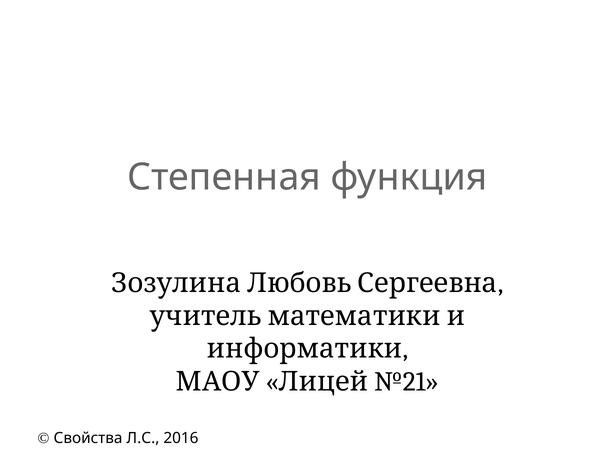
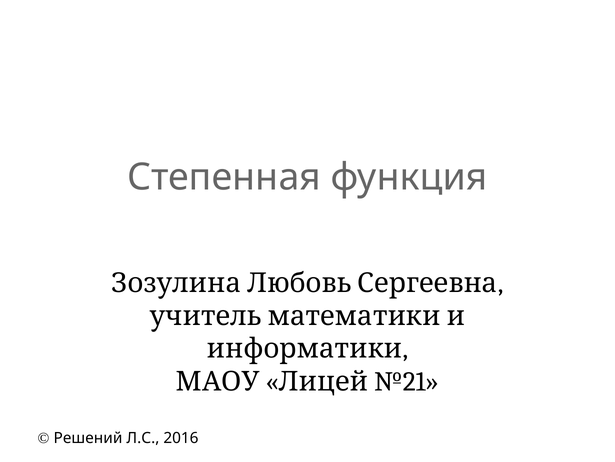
Свойства: Свойства -> Решений
